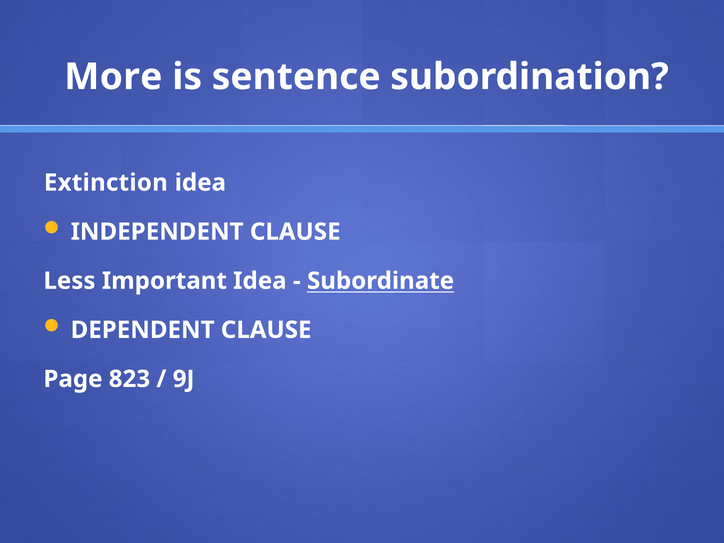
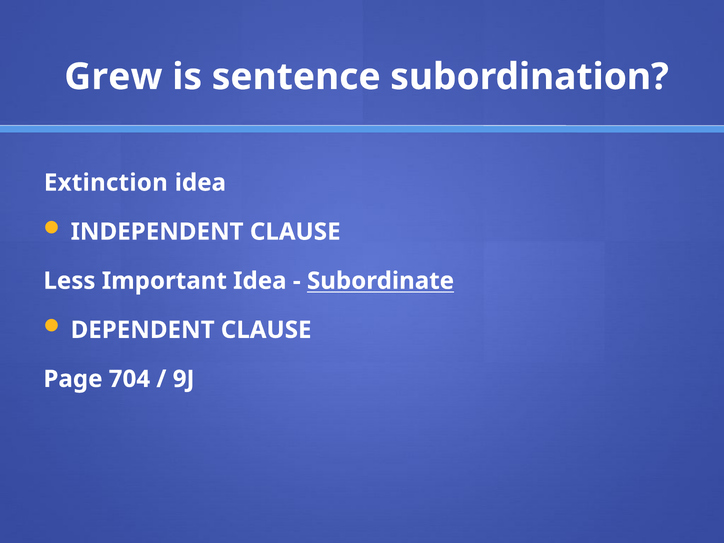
More: More -> Grew
823: 823 -> 704
